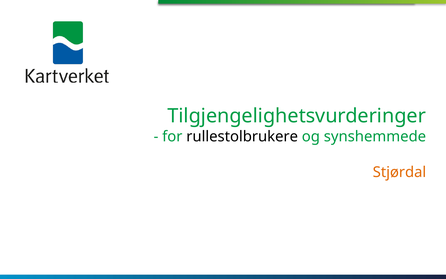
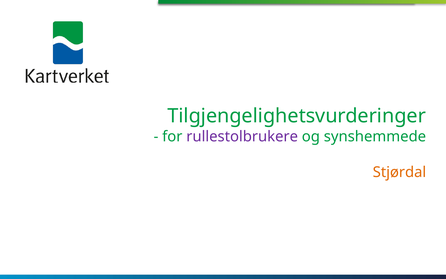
rullestolbrukere colour: black -> purple
